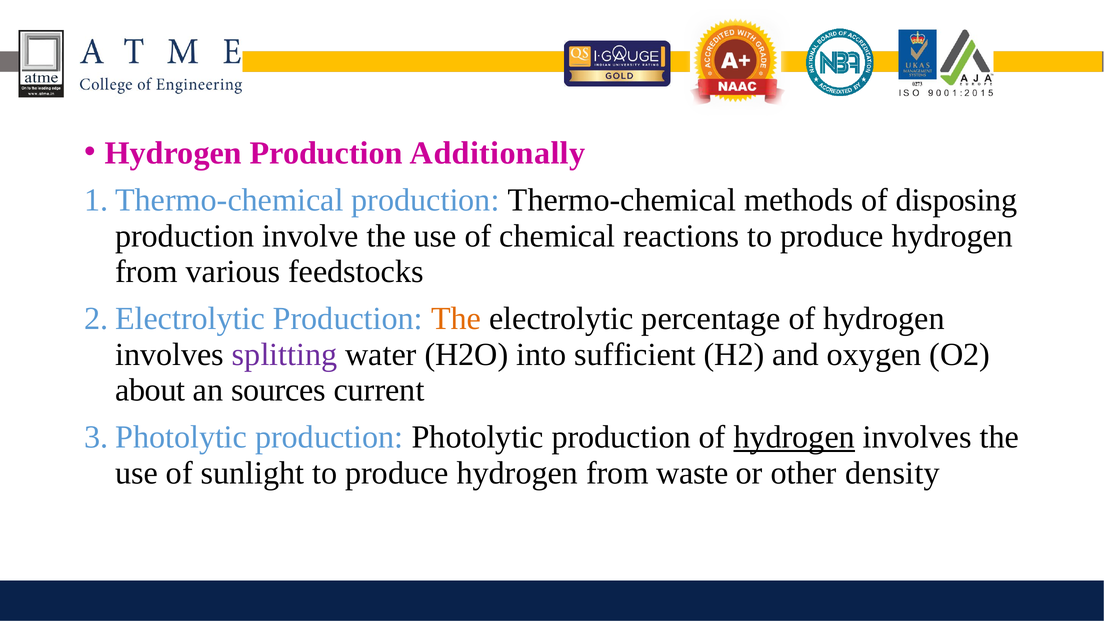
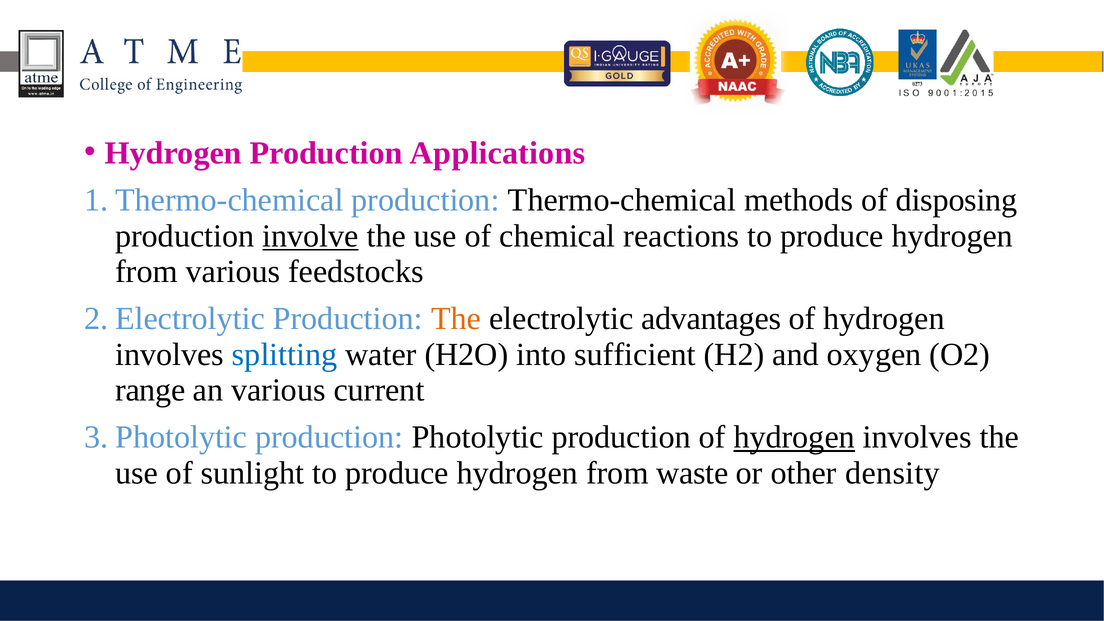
Additionally: Additionally -> Applications
involve underline: none -> present
percentage: percentage -> advantages
splitting colour: purple -> blue
about: about -> range
an sources: sources -> various
